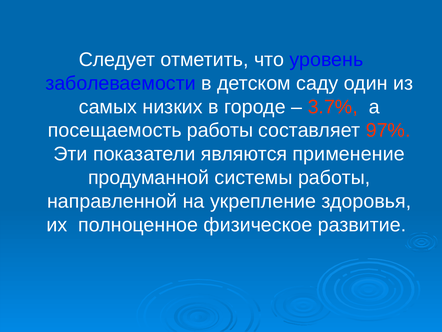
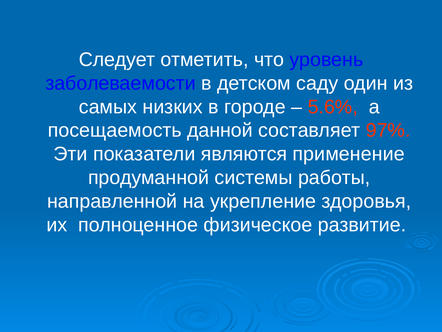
3.7%: 3.7% -> 5.6%
посещаемость работы: работы -> данной
